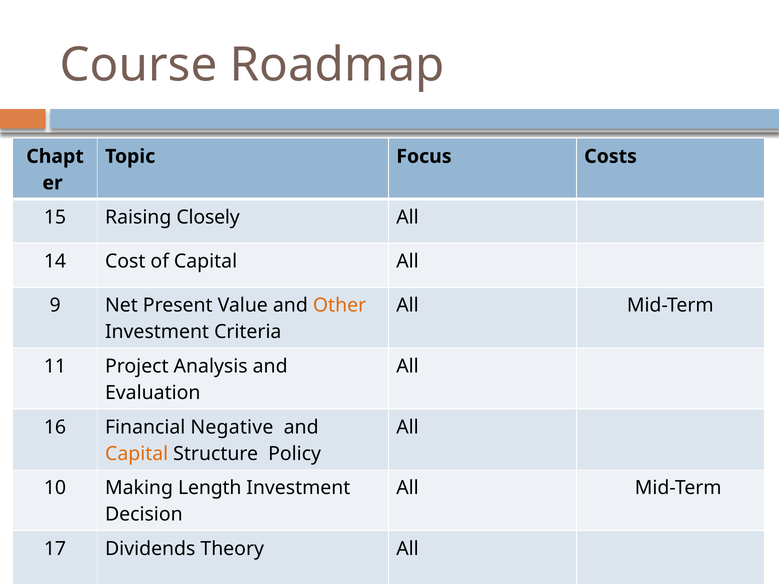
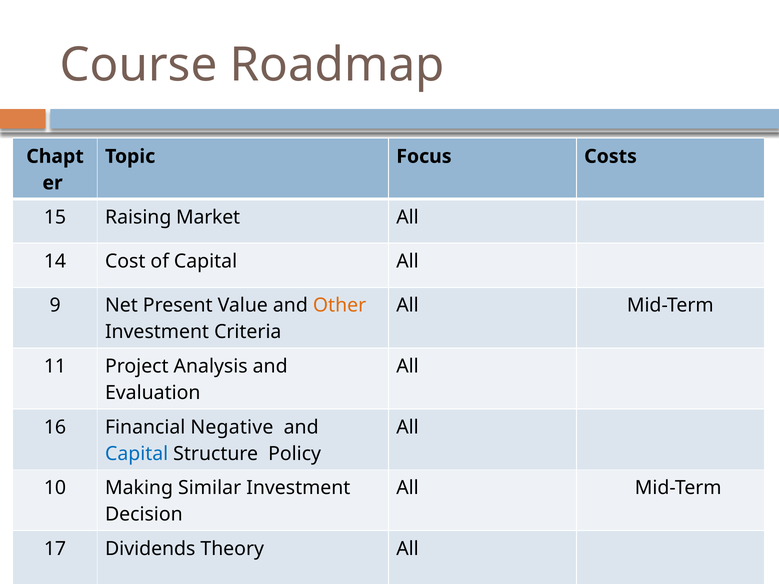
Closely: Closely -> Market
Capital at (137, 454) colour: orange -> blue
Length: Length -> Similar
